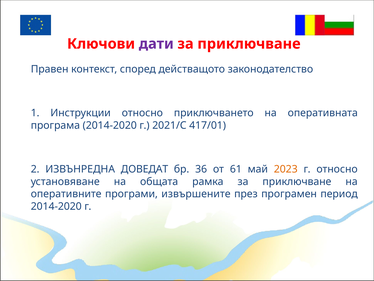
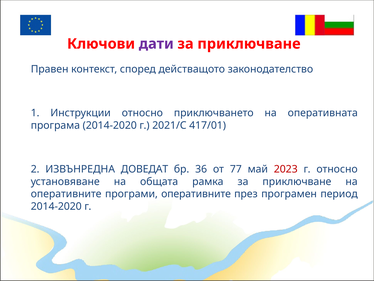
61: 61 -> 77
2023 colour: orange -> red
програми извършените: извършените -> оперативните
